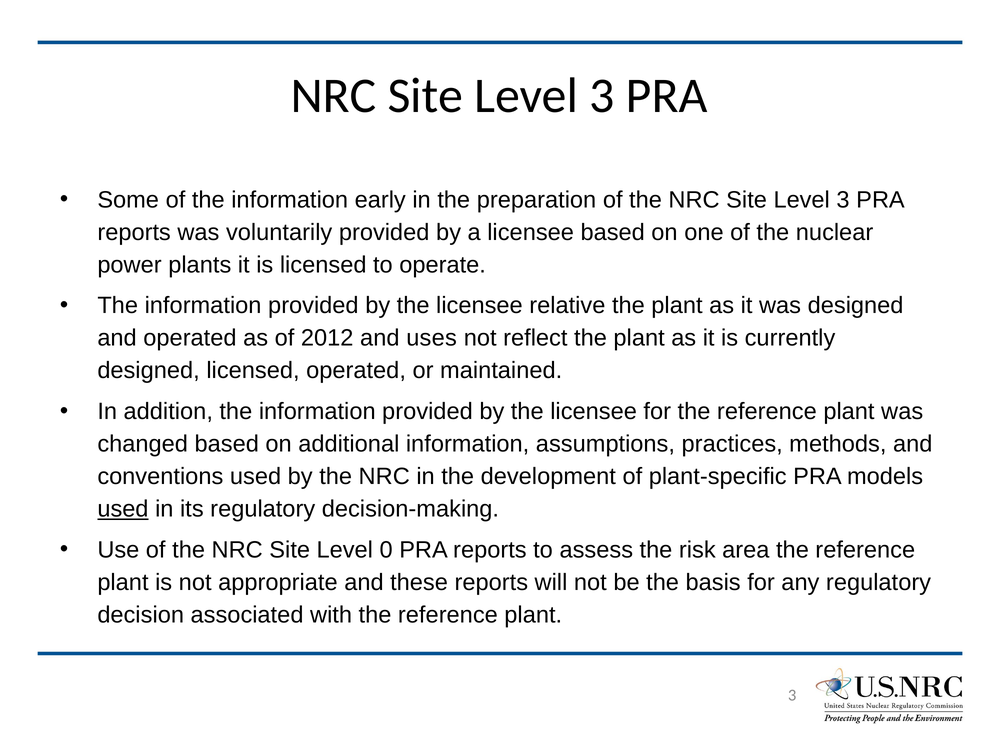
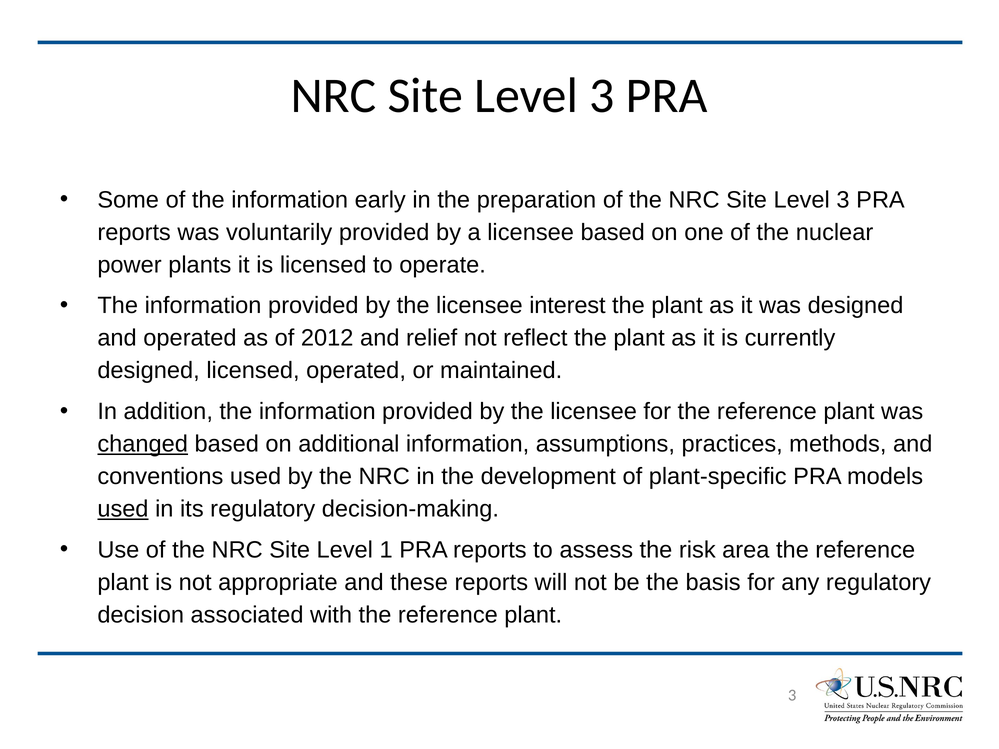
relative: relative -> interest
uses: uses -> relief
changed underline: none -> present
0: 0 -> 1
